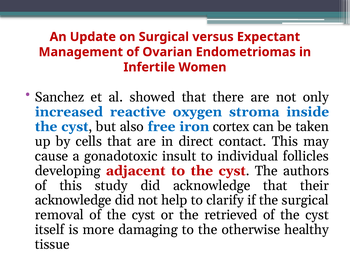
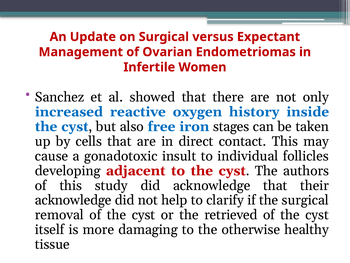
stroma: stroma -> history
cortex: cortex -> stages
